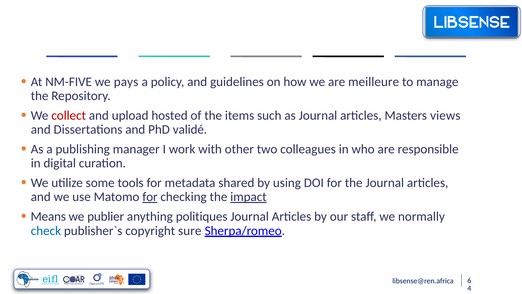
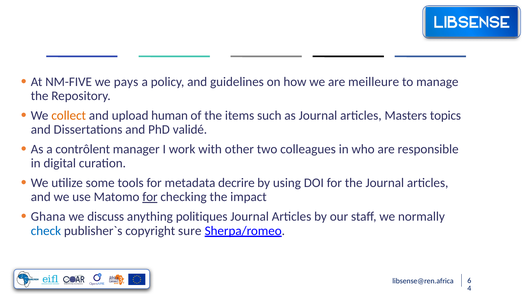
collect colour: red -> orange
hosted: hosted -> human
views: views -> topics
publishing: publishing -> contrôlent
shared: shared -> decrire
impact underline: present -> none
Means: Means -> Ghana
publier: publier -> discuss
